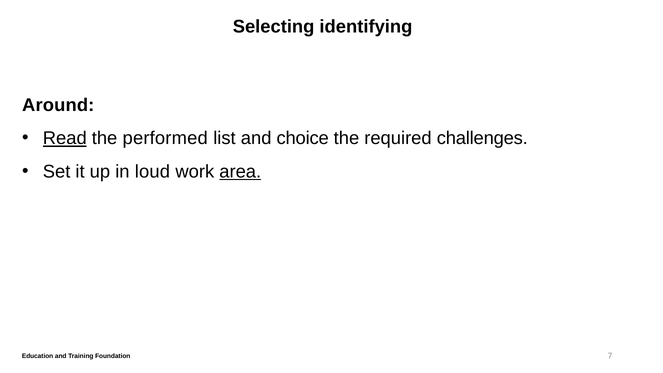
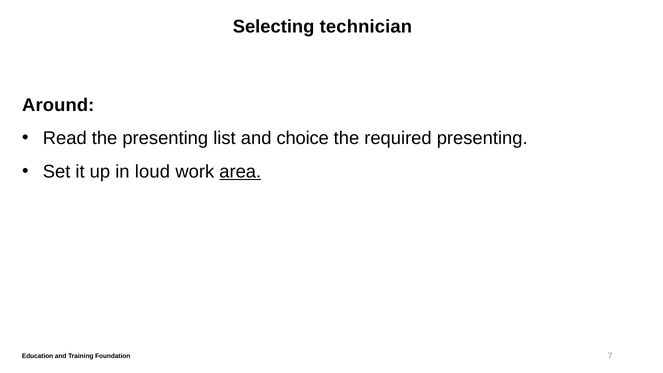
identifying: identifying -> technician
Read underline: present -> none
the performed: performed -> presenting
required challenges: challenges -> presenting
